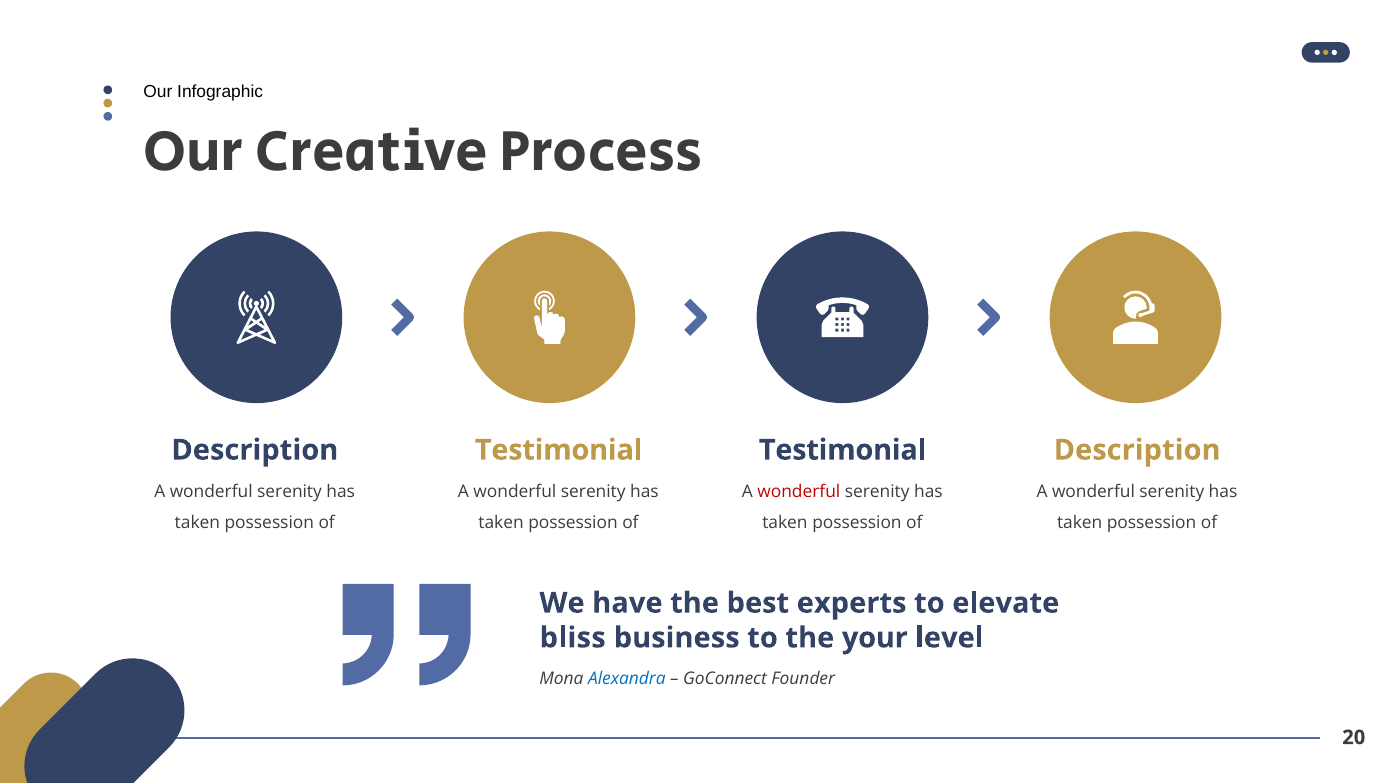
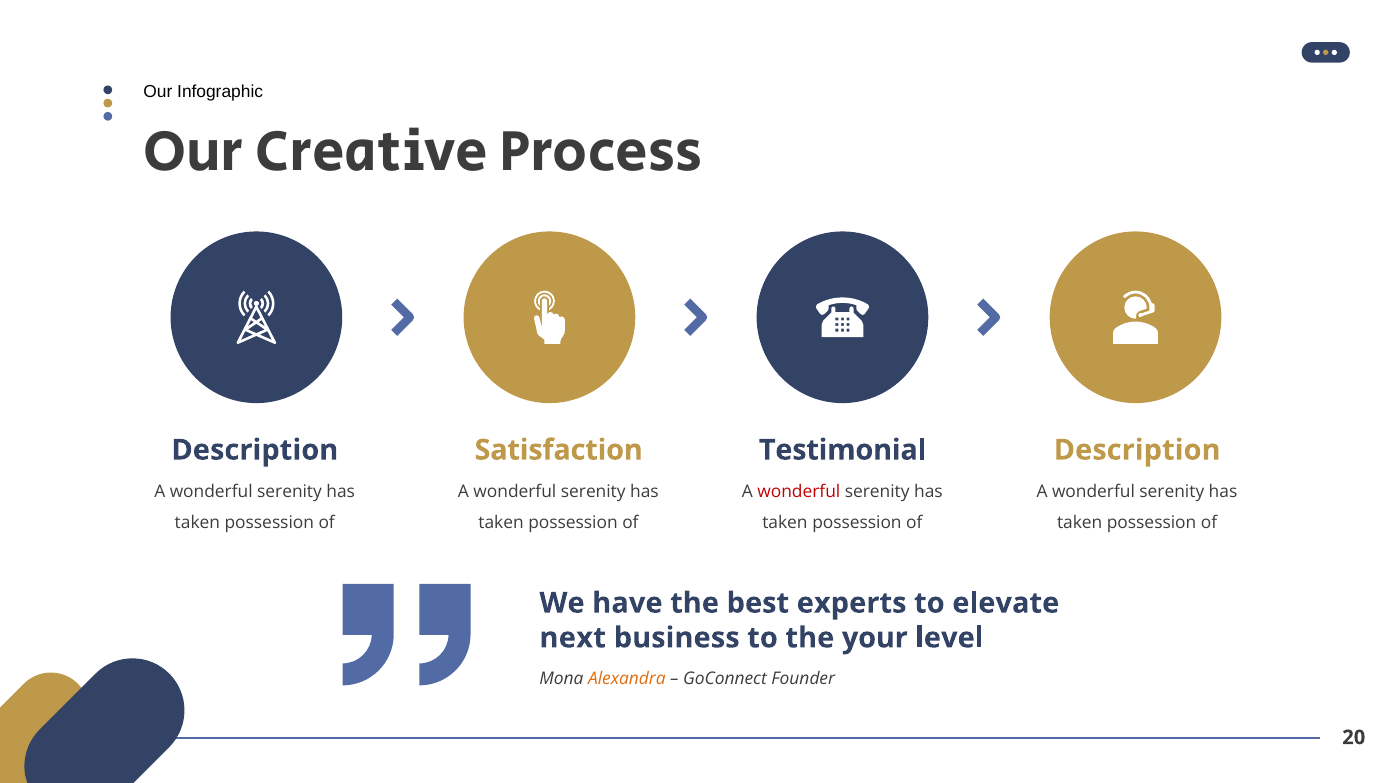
Testimonial at (559, 450): Testimonial -> Satisfaction
bliss: bliss -> next
Alexandra colour: blue -> orange
